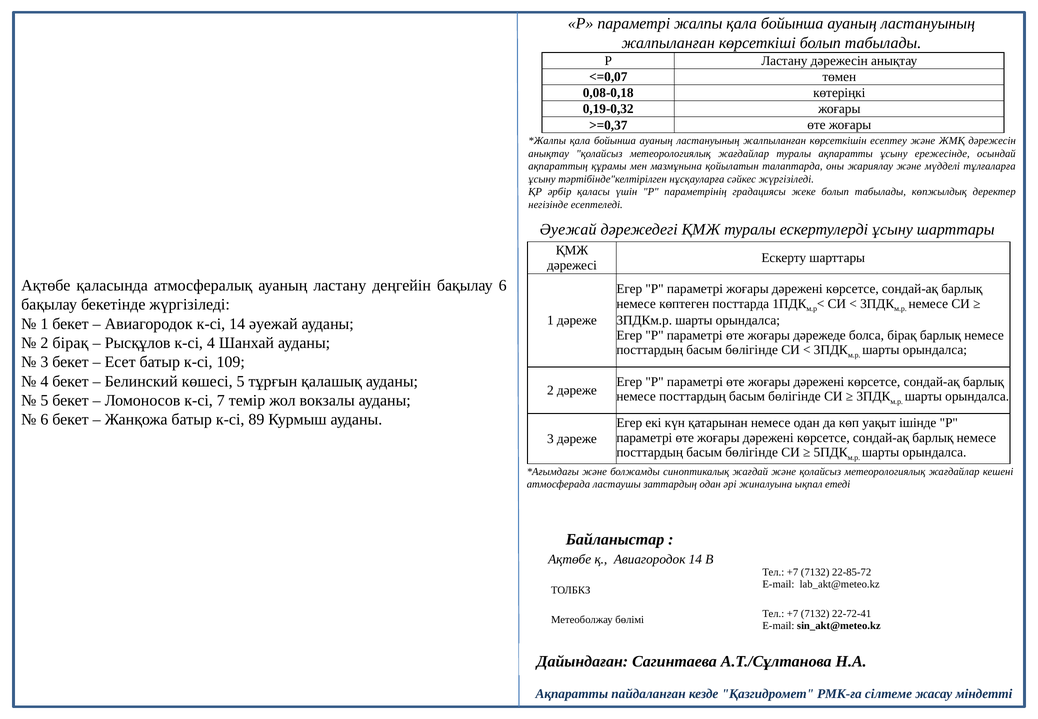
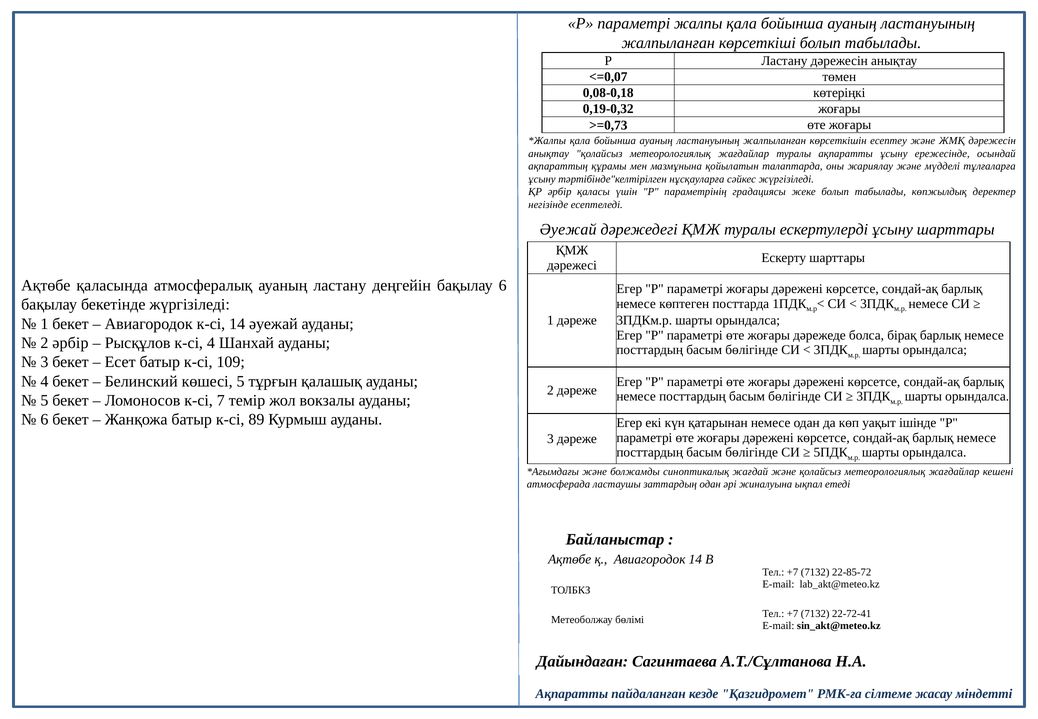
>=0,37: >=0,37 -> >=0,73
2 бірақ: бірақ -> әрбір
